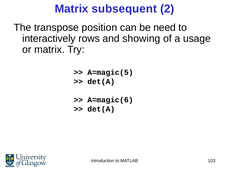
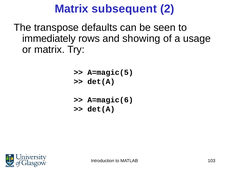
position: position -> defaults
need: need -> seen
interactively: interactively -> immediately
